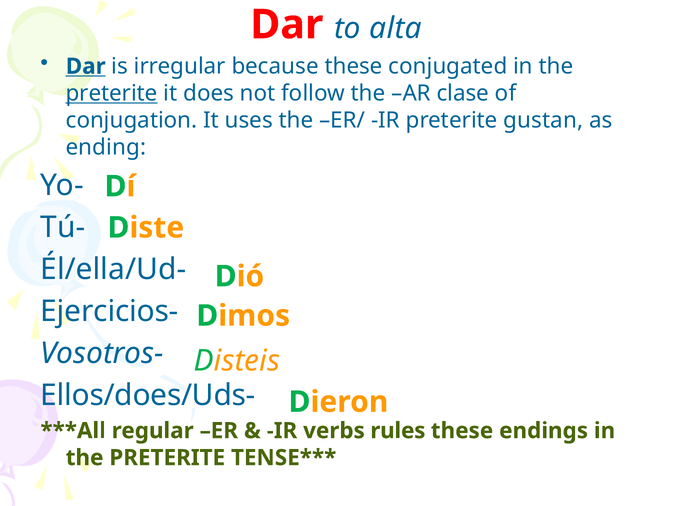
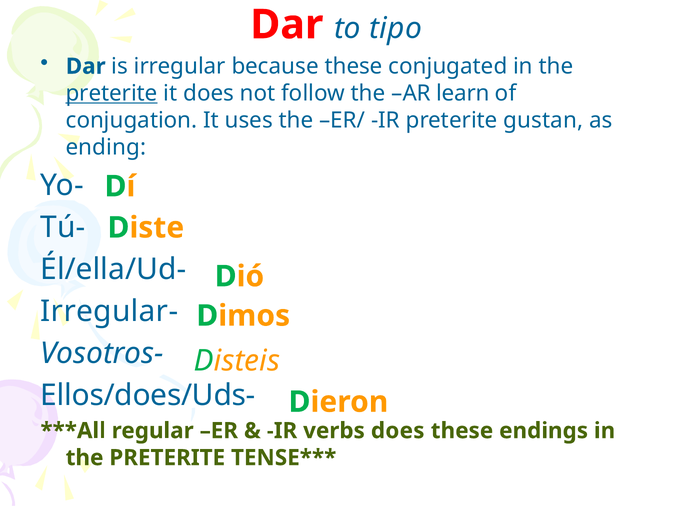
alta: alta -> tipo
Dar at (86, 66) underline: present -> none
clase: clase -> learn
Ejercicios-: Ejercicios- -> Irregular-
verbs rules: rules -> does
